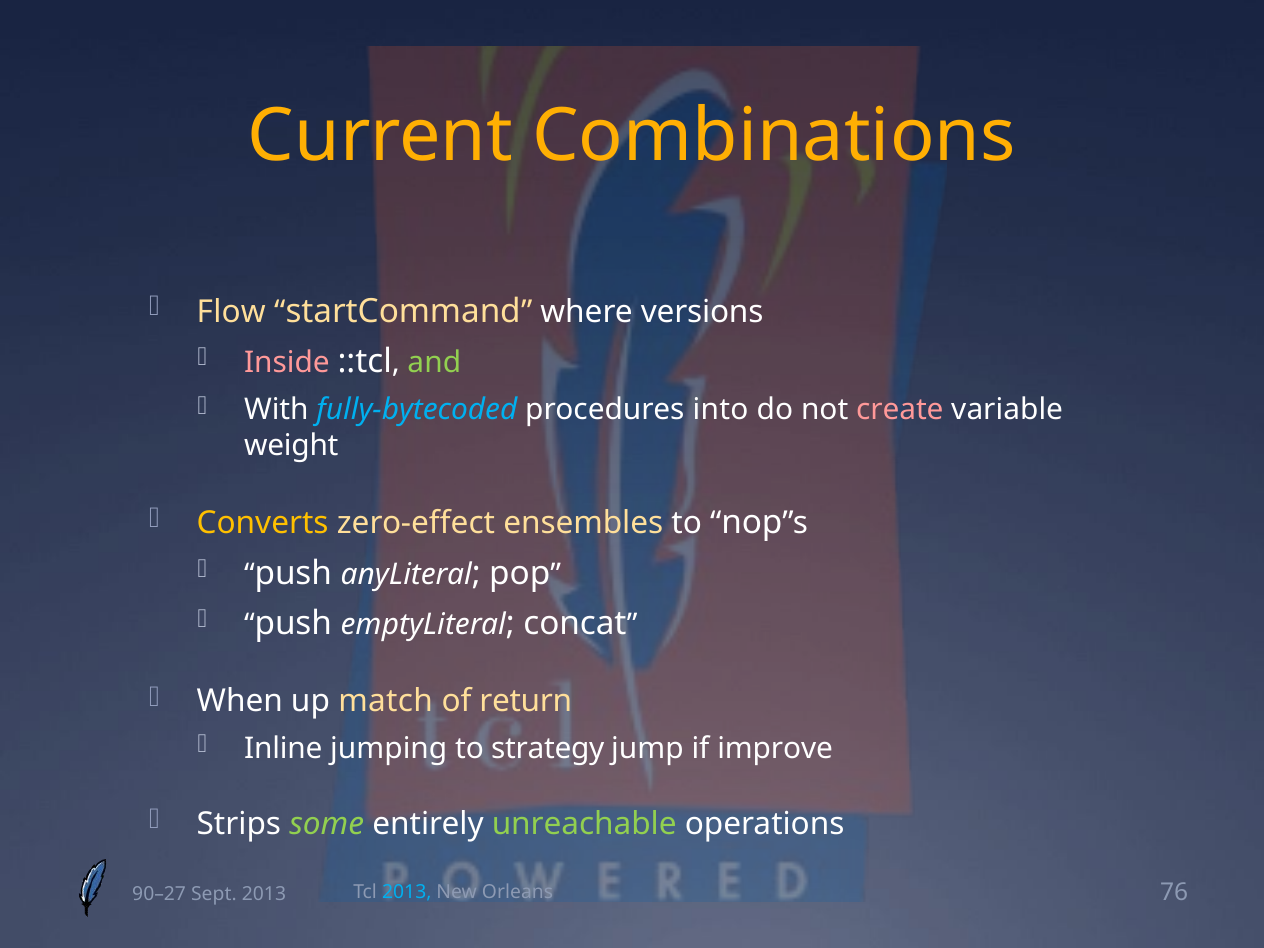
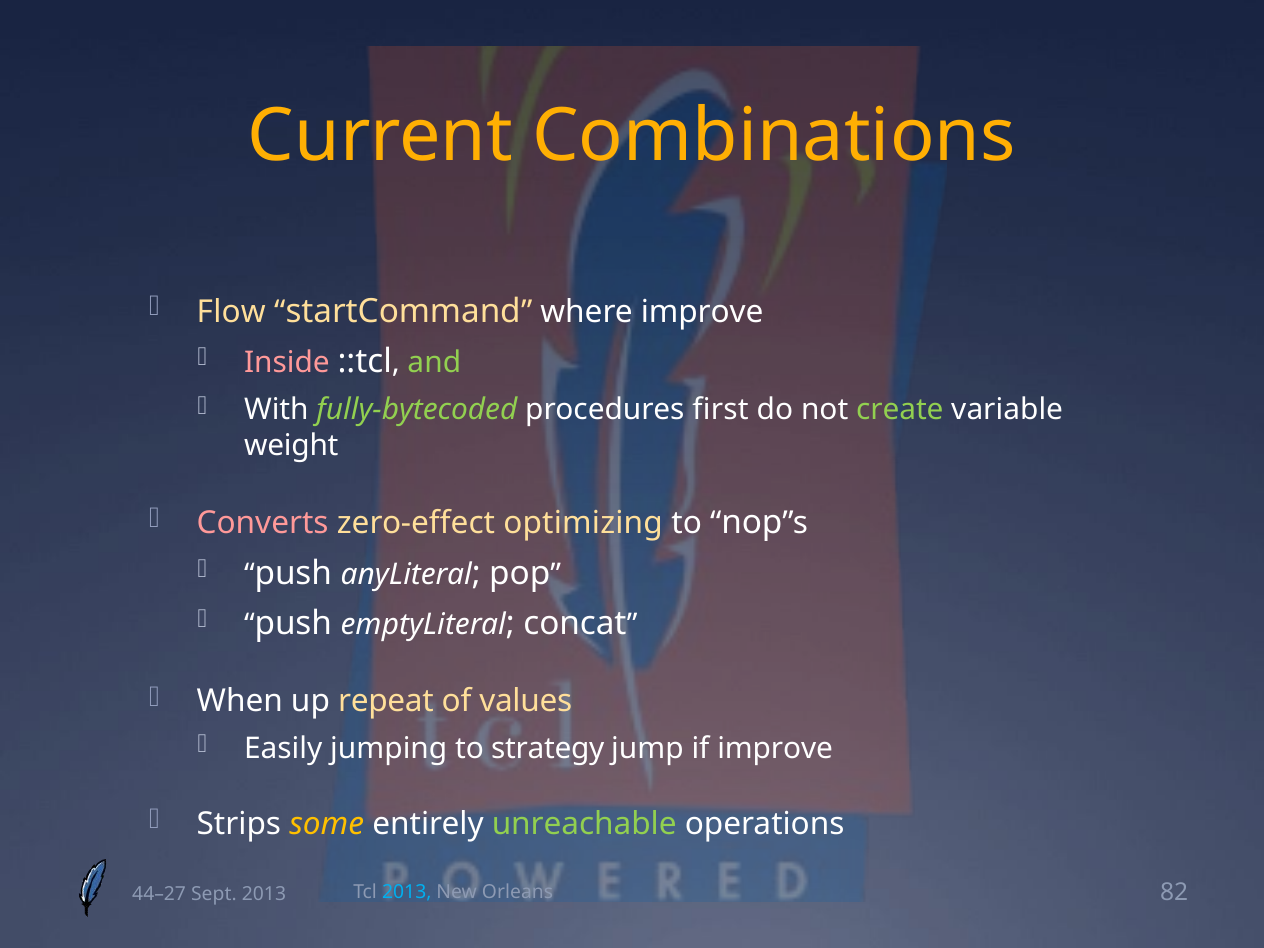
where versions: versions -> improve
fully-bytecoded colour: light blue -> light green
into: into -> first
create colour: pink -> light green
Converts colour: yellow -> pink
ensembles: ensembles -> optimizing
match: match -> repeat
return: return -> values
Inline: Inline -> Easily
some colour: light green -> yellow
76: 76 -> 82
90–27: 90–27 -> 44–27
